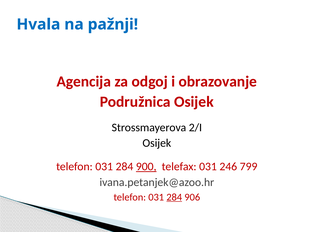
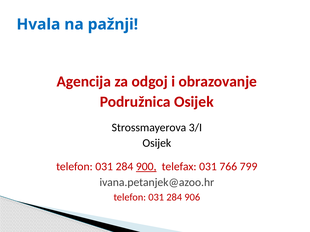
2/I: 2/I -> 3/I
246: 246 -> 766
284 at (174, 198) underline: present -> none
